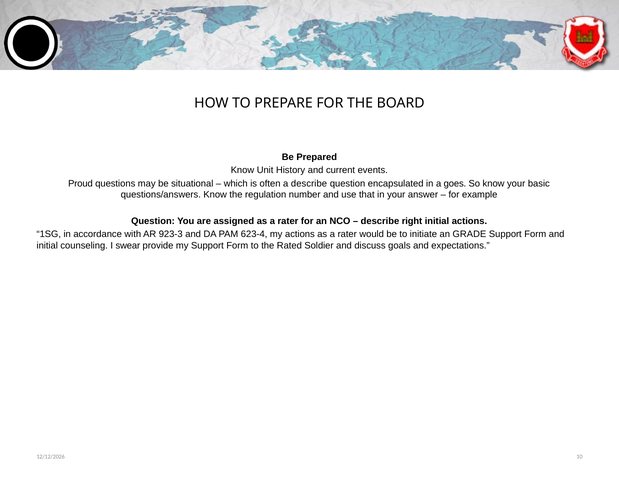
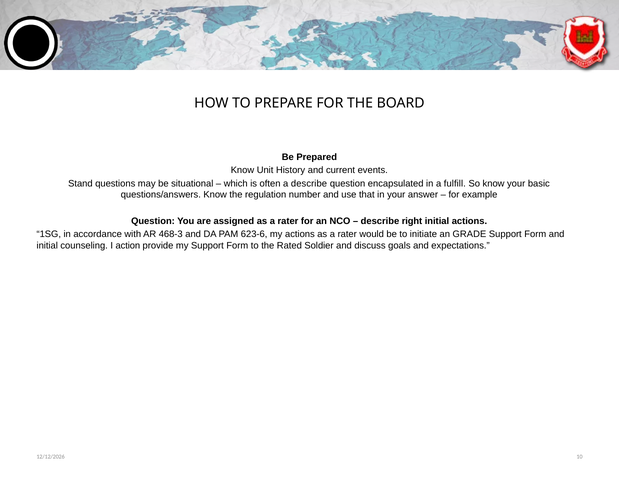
Proud: Proud -> Stand
goes: goes -> fulfill
923-3: 923-3 -> 468-3
623-4: 623-4 -> 623-6
swear: swear -> action
